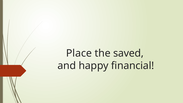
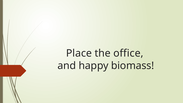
saved: saved -> office
financial: financial -> biomass
